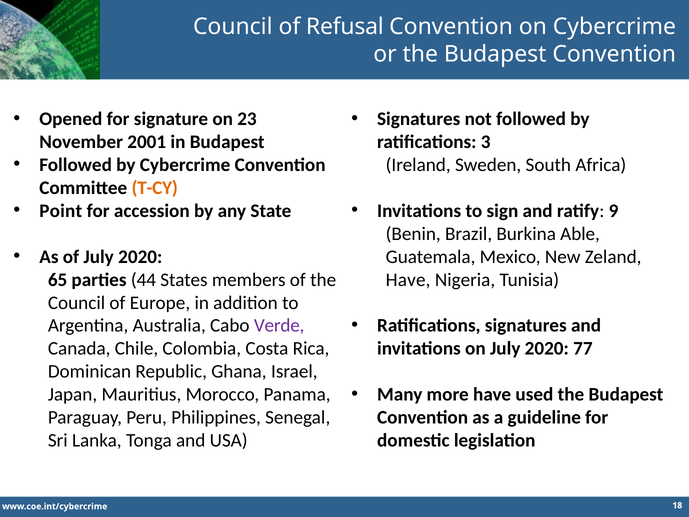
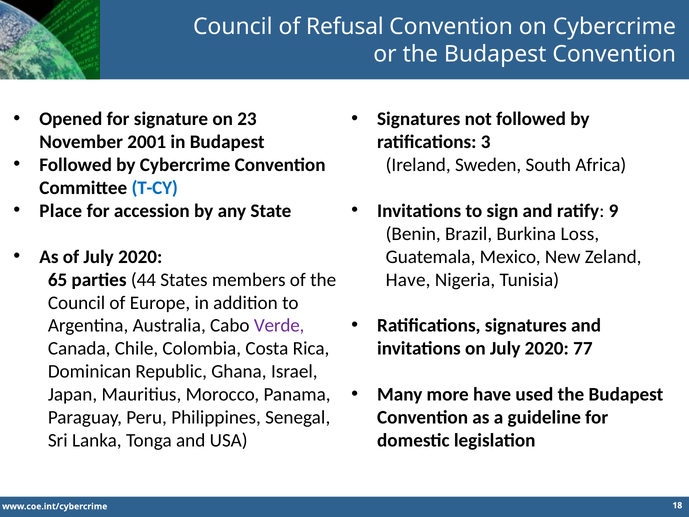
T-CY colour: orange -> blue
Point: Point -> Place
Able: Able -> Loss
